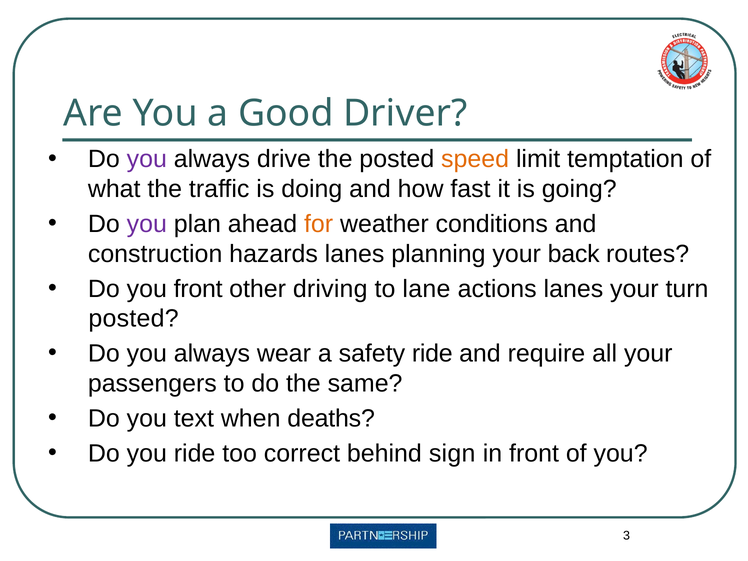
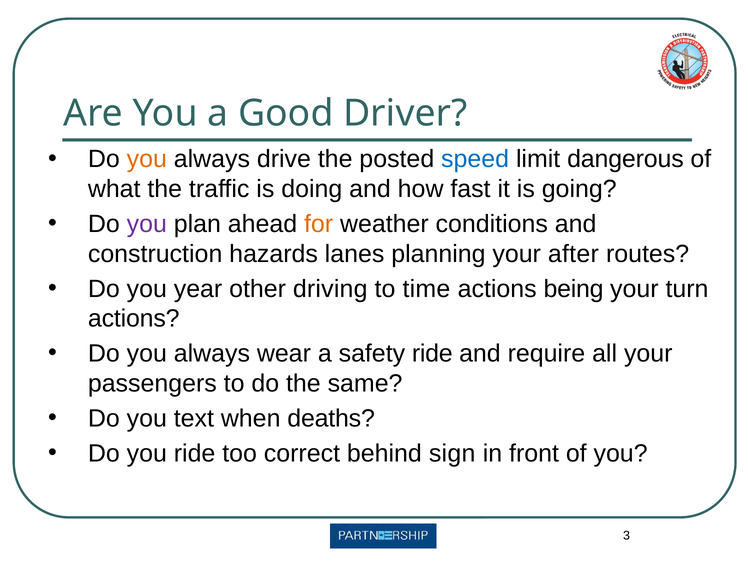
you at (147, 159) colour: purple -> orange
speed colour: orange -> blue
temptation: temptation -> dangerous
back: back -> after
you front: front -> year
lane: lane -> time
actions lanes: lanes -> being
posted at (134, 319): posted -> actions
